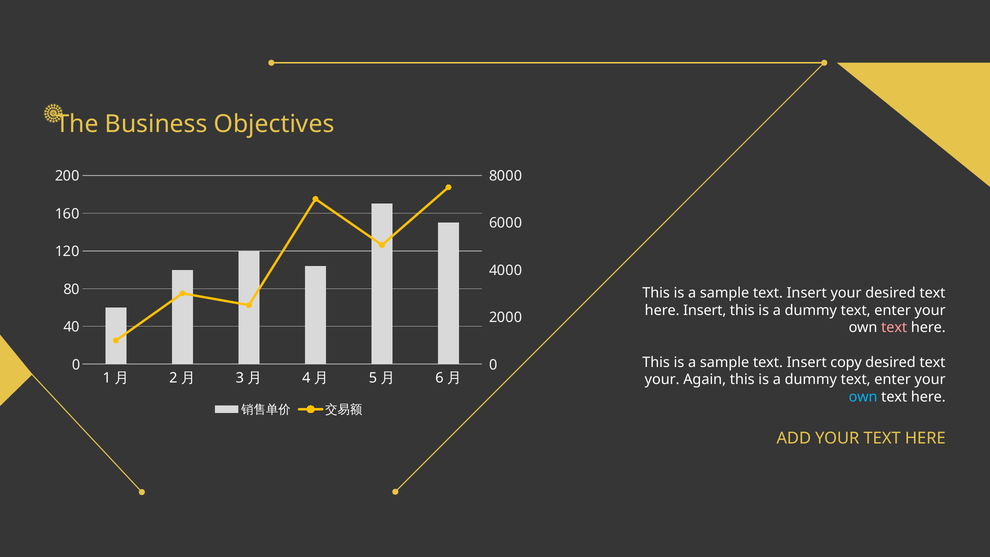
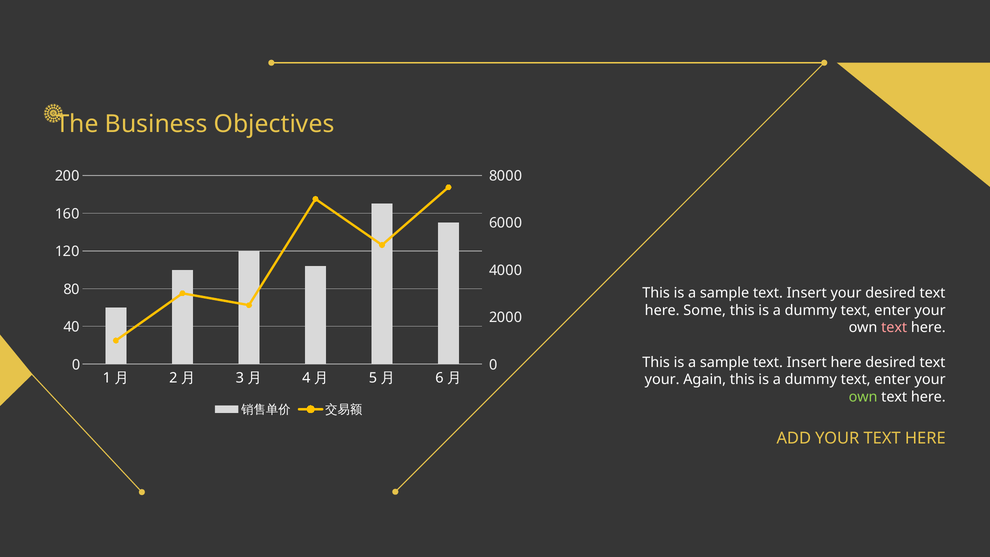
here Insert: Insert -> Some
Insert copy: copy -> here
own at (863, 397) colour: light blue -> light green
